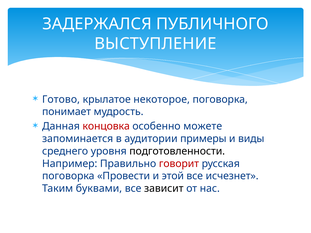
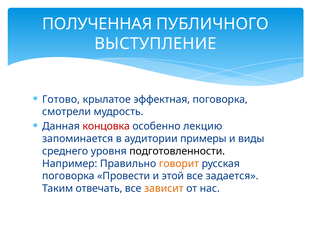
ЗАДЕРЖАЛСЯ: ЗАДЕРЖАЛСЯ -> ПОЛУЧЕННАЯ
некоторое: некоторое -> эффектная
понимает: понимает -> смотрели
можете: можете -> лекцию
говорит colour: red -> orange
исчезнет: исчезнет -> задается
буквами: буквами -> отвечать
зависит colour: black -> orange
